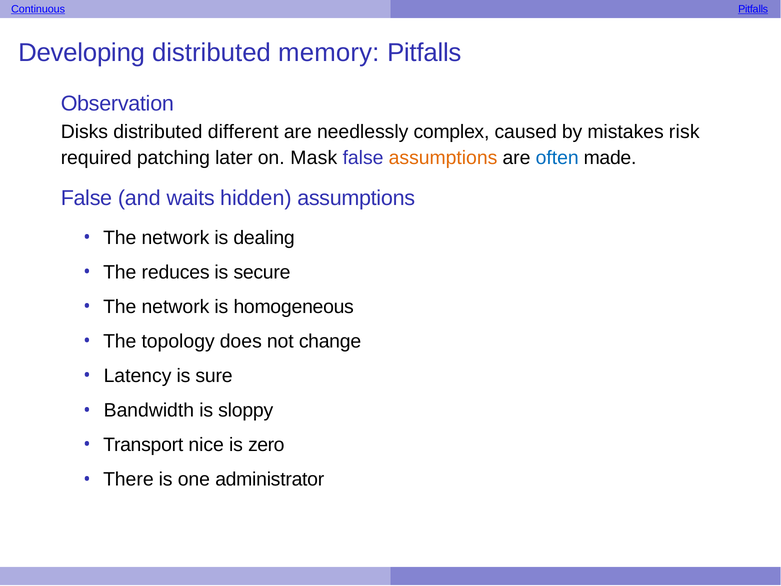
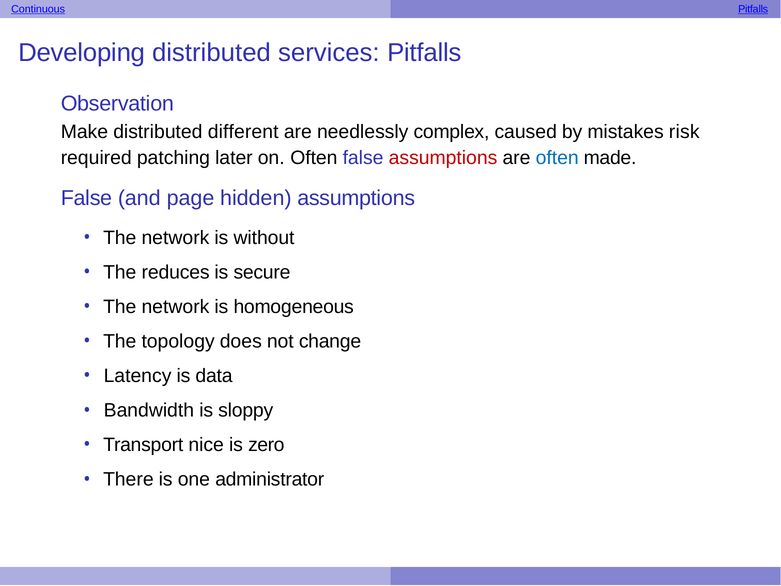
memory: memory -> services
Disks: Disks -> Make
on Mask: Mask -> Often
assumptions at (443, 158) colour: orange -> red
waits: waits -> page
dealing: dealing -> without
sure: sure -> data
